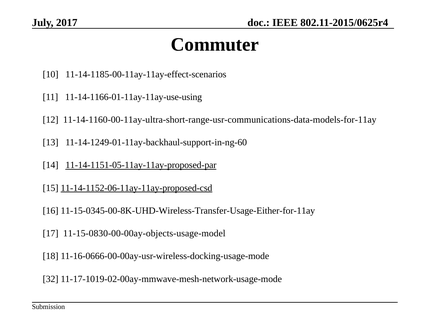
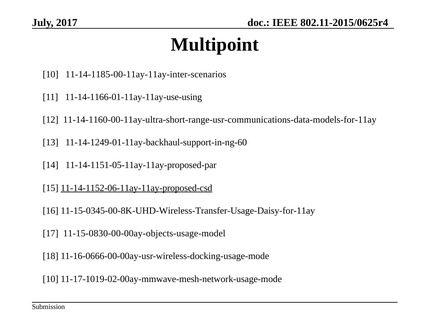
Commuter: Commuter -> Multipoint
11-14-1185-00-11ay-11ay-effect-scenarios: 11-14-1185-00-11ay-11ay-effect-scenarios -> 11-14-1185-00-11ay-11ay-inter-scenarios
11-14-1151-05-11ay-11ay-proposed-par underline: present -> none
11-15-0345-00-8K-UHD-Wireless-Transfer-Usage-Either-for-11ay: 11-15-0345-00-8K-UHD-Wireless-Transfer-Usage-Either-for-11ay -> 11-15-0345-00-8K-UHD-Wireless-Transfer-Usage-Daisy-for-11ay
32 at (51, 278): 32 -> 10
